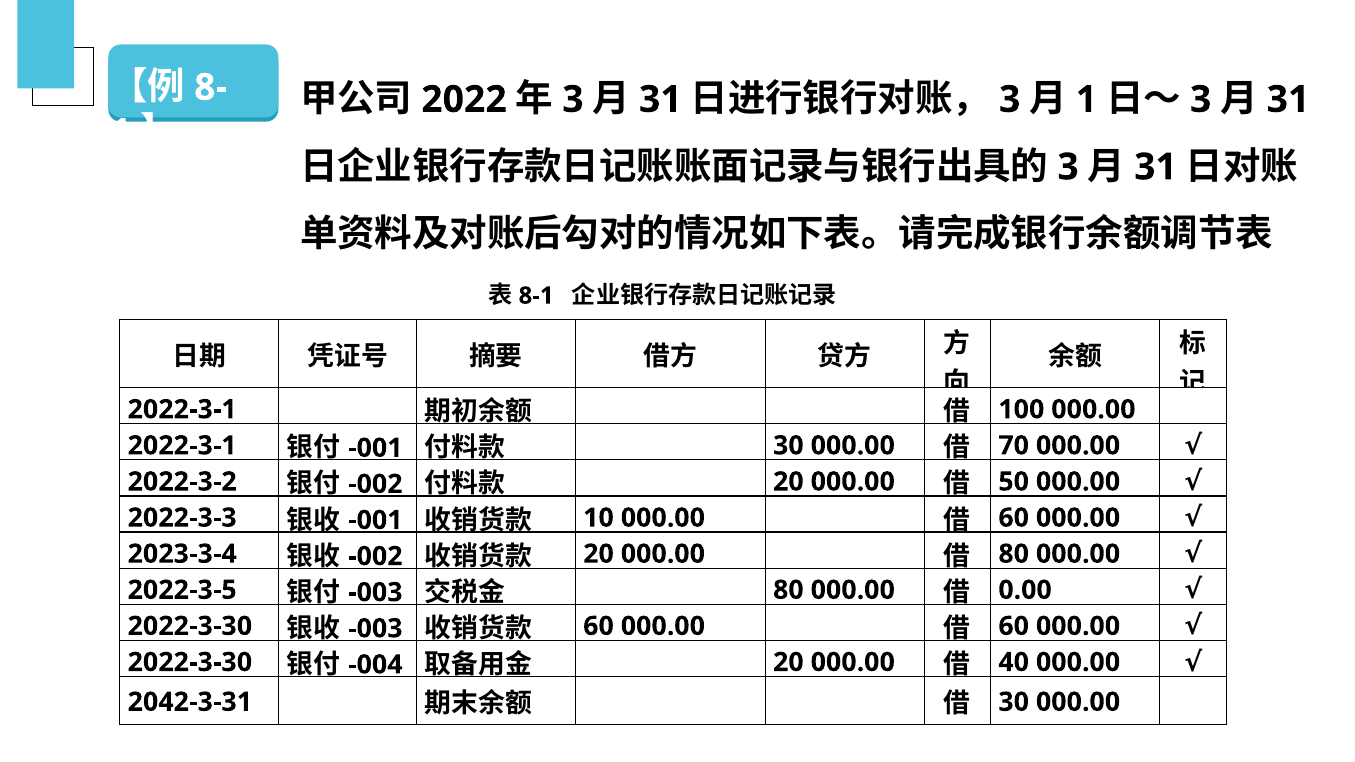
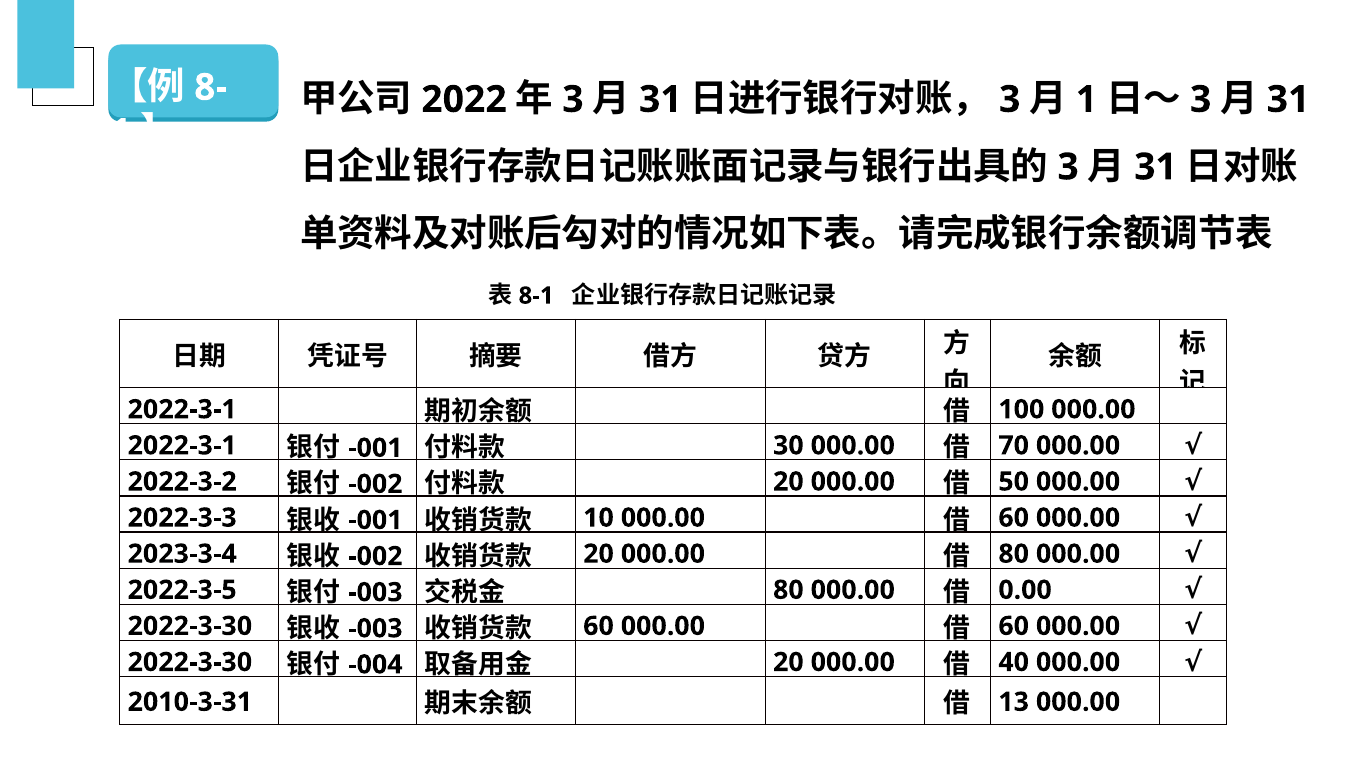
2042-3-31: 2042-3-31 -> 2010-3-31
30 at (1014, 702): 30 -> 13
